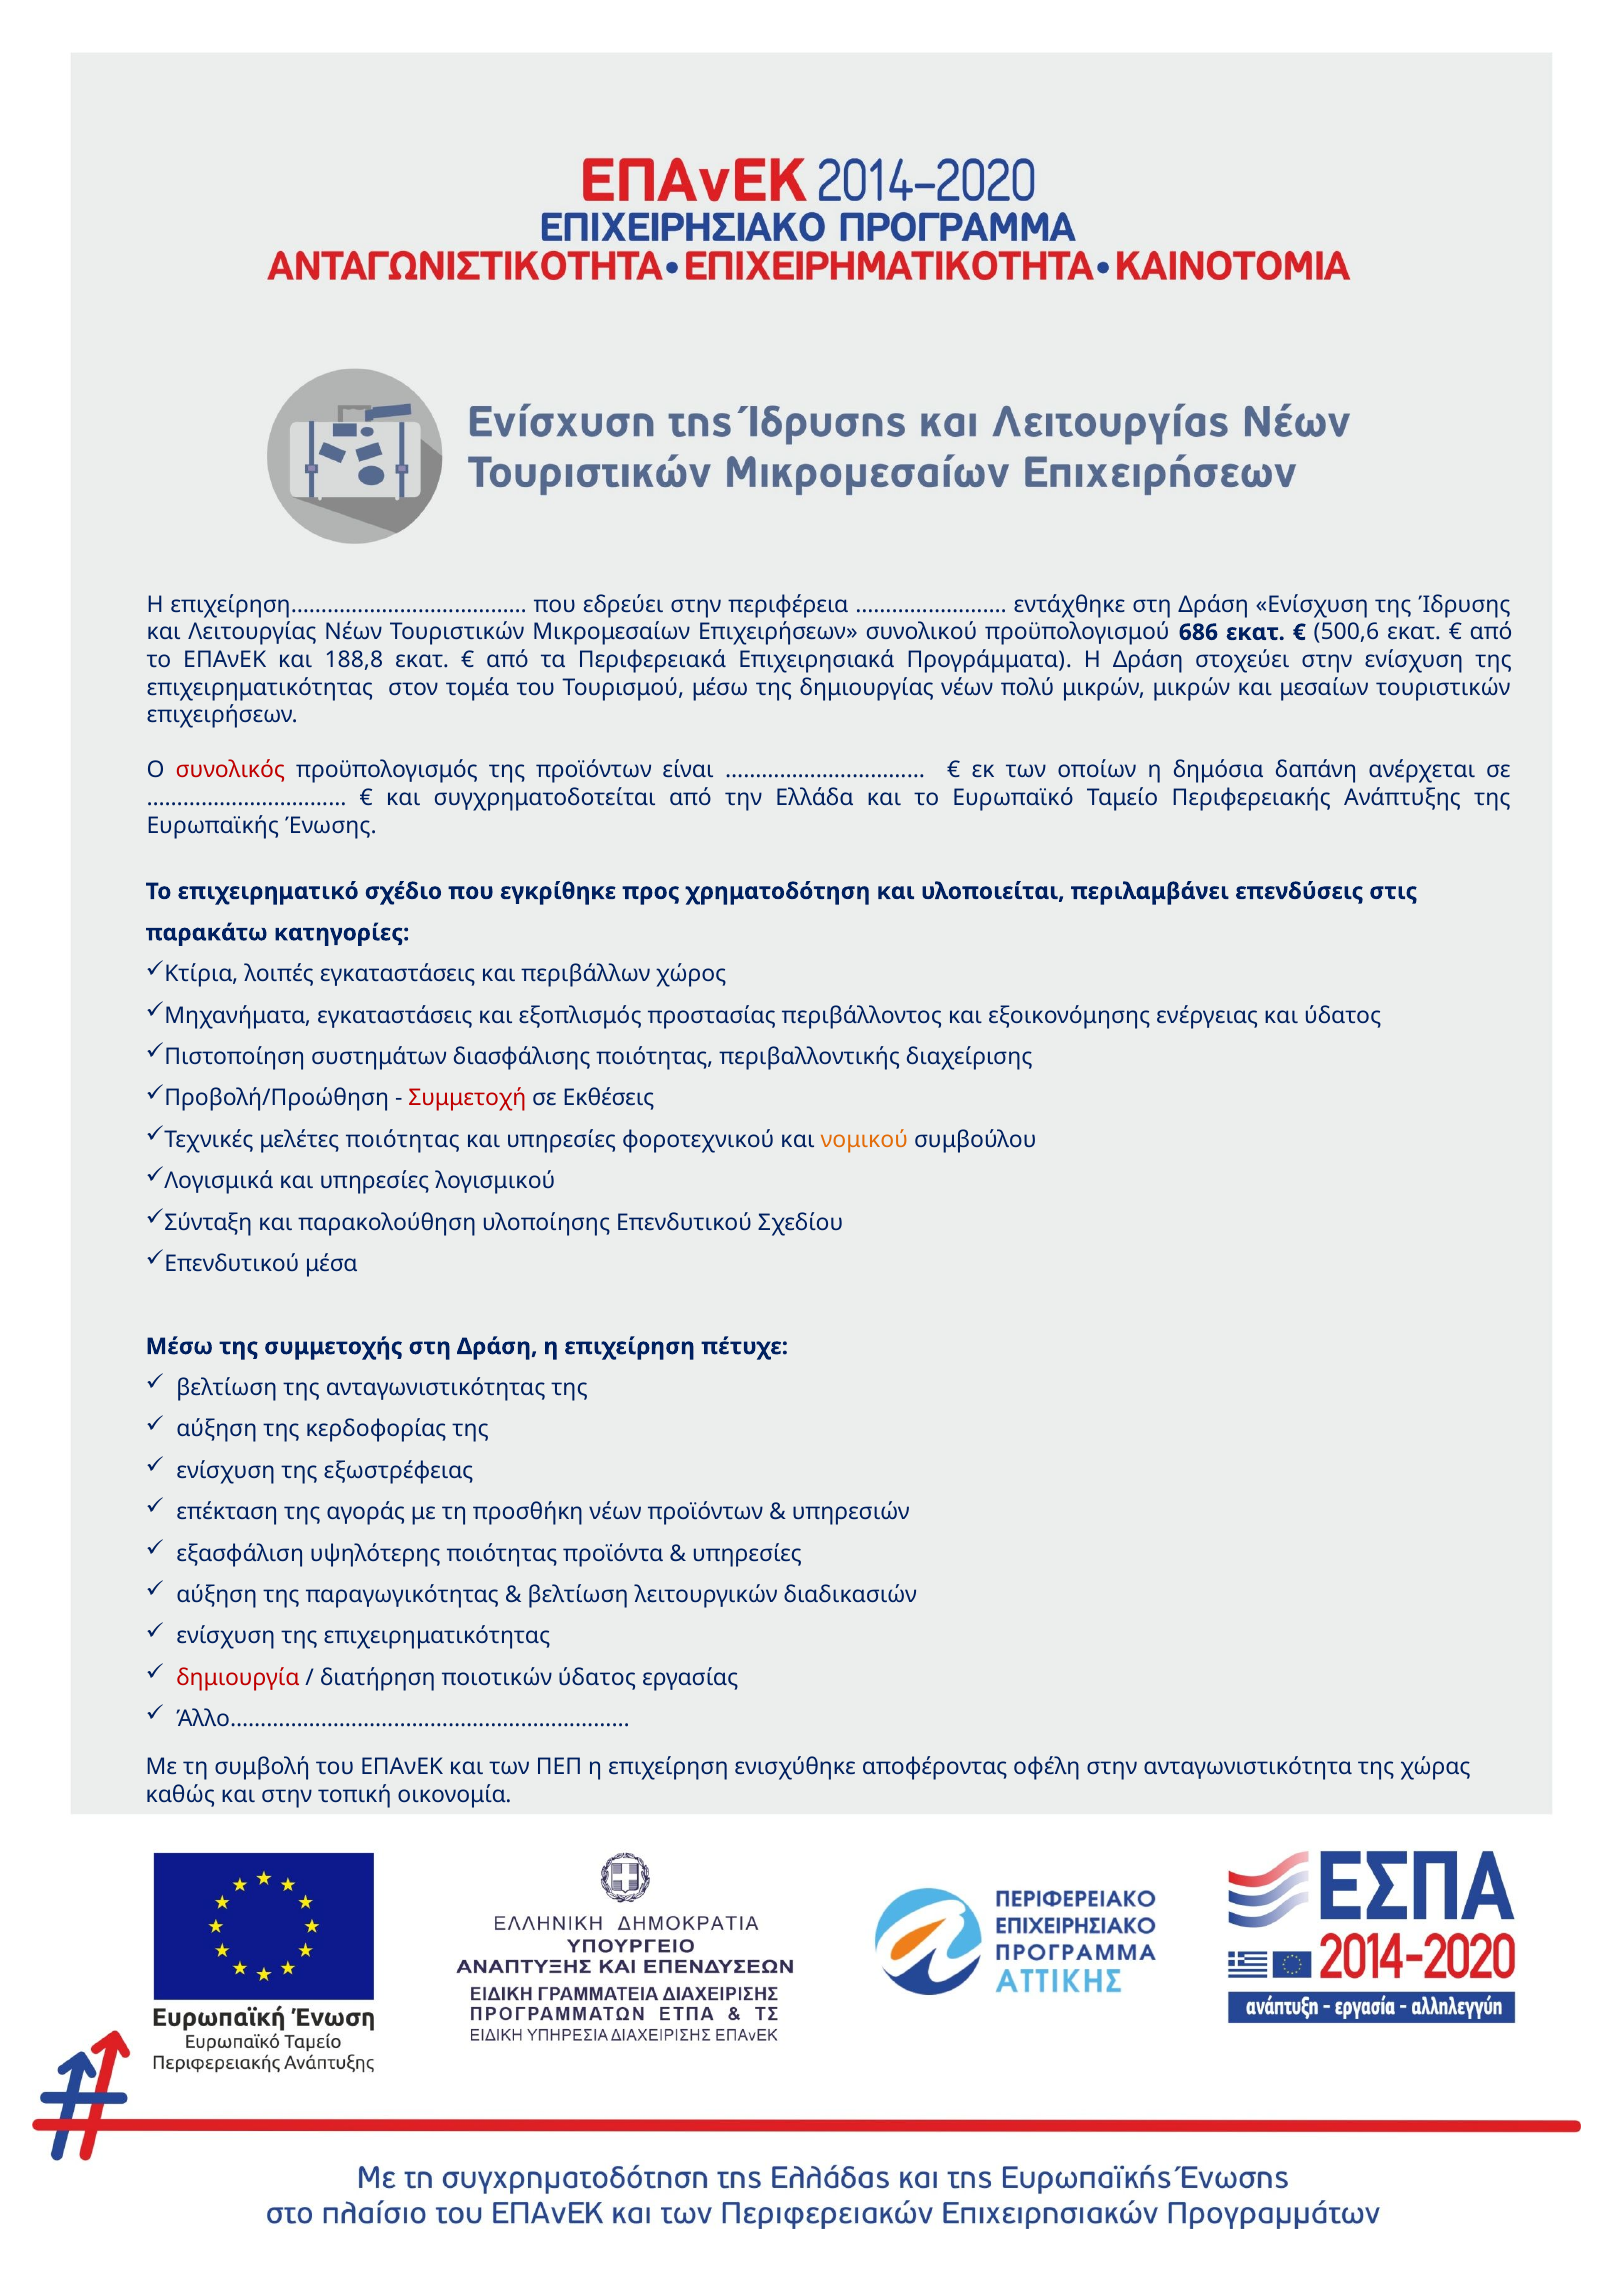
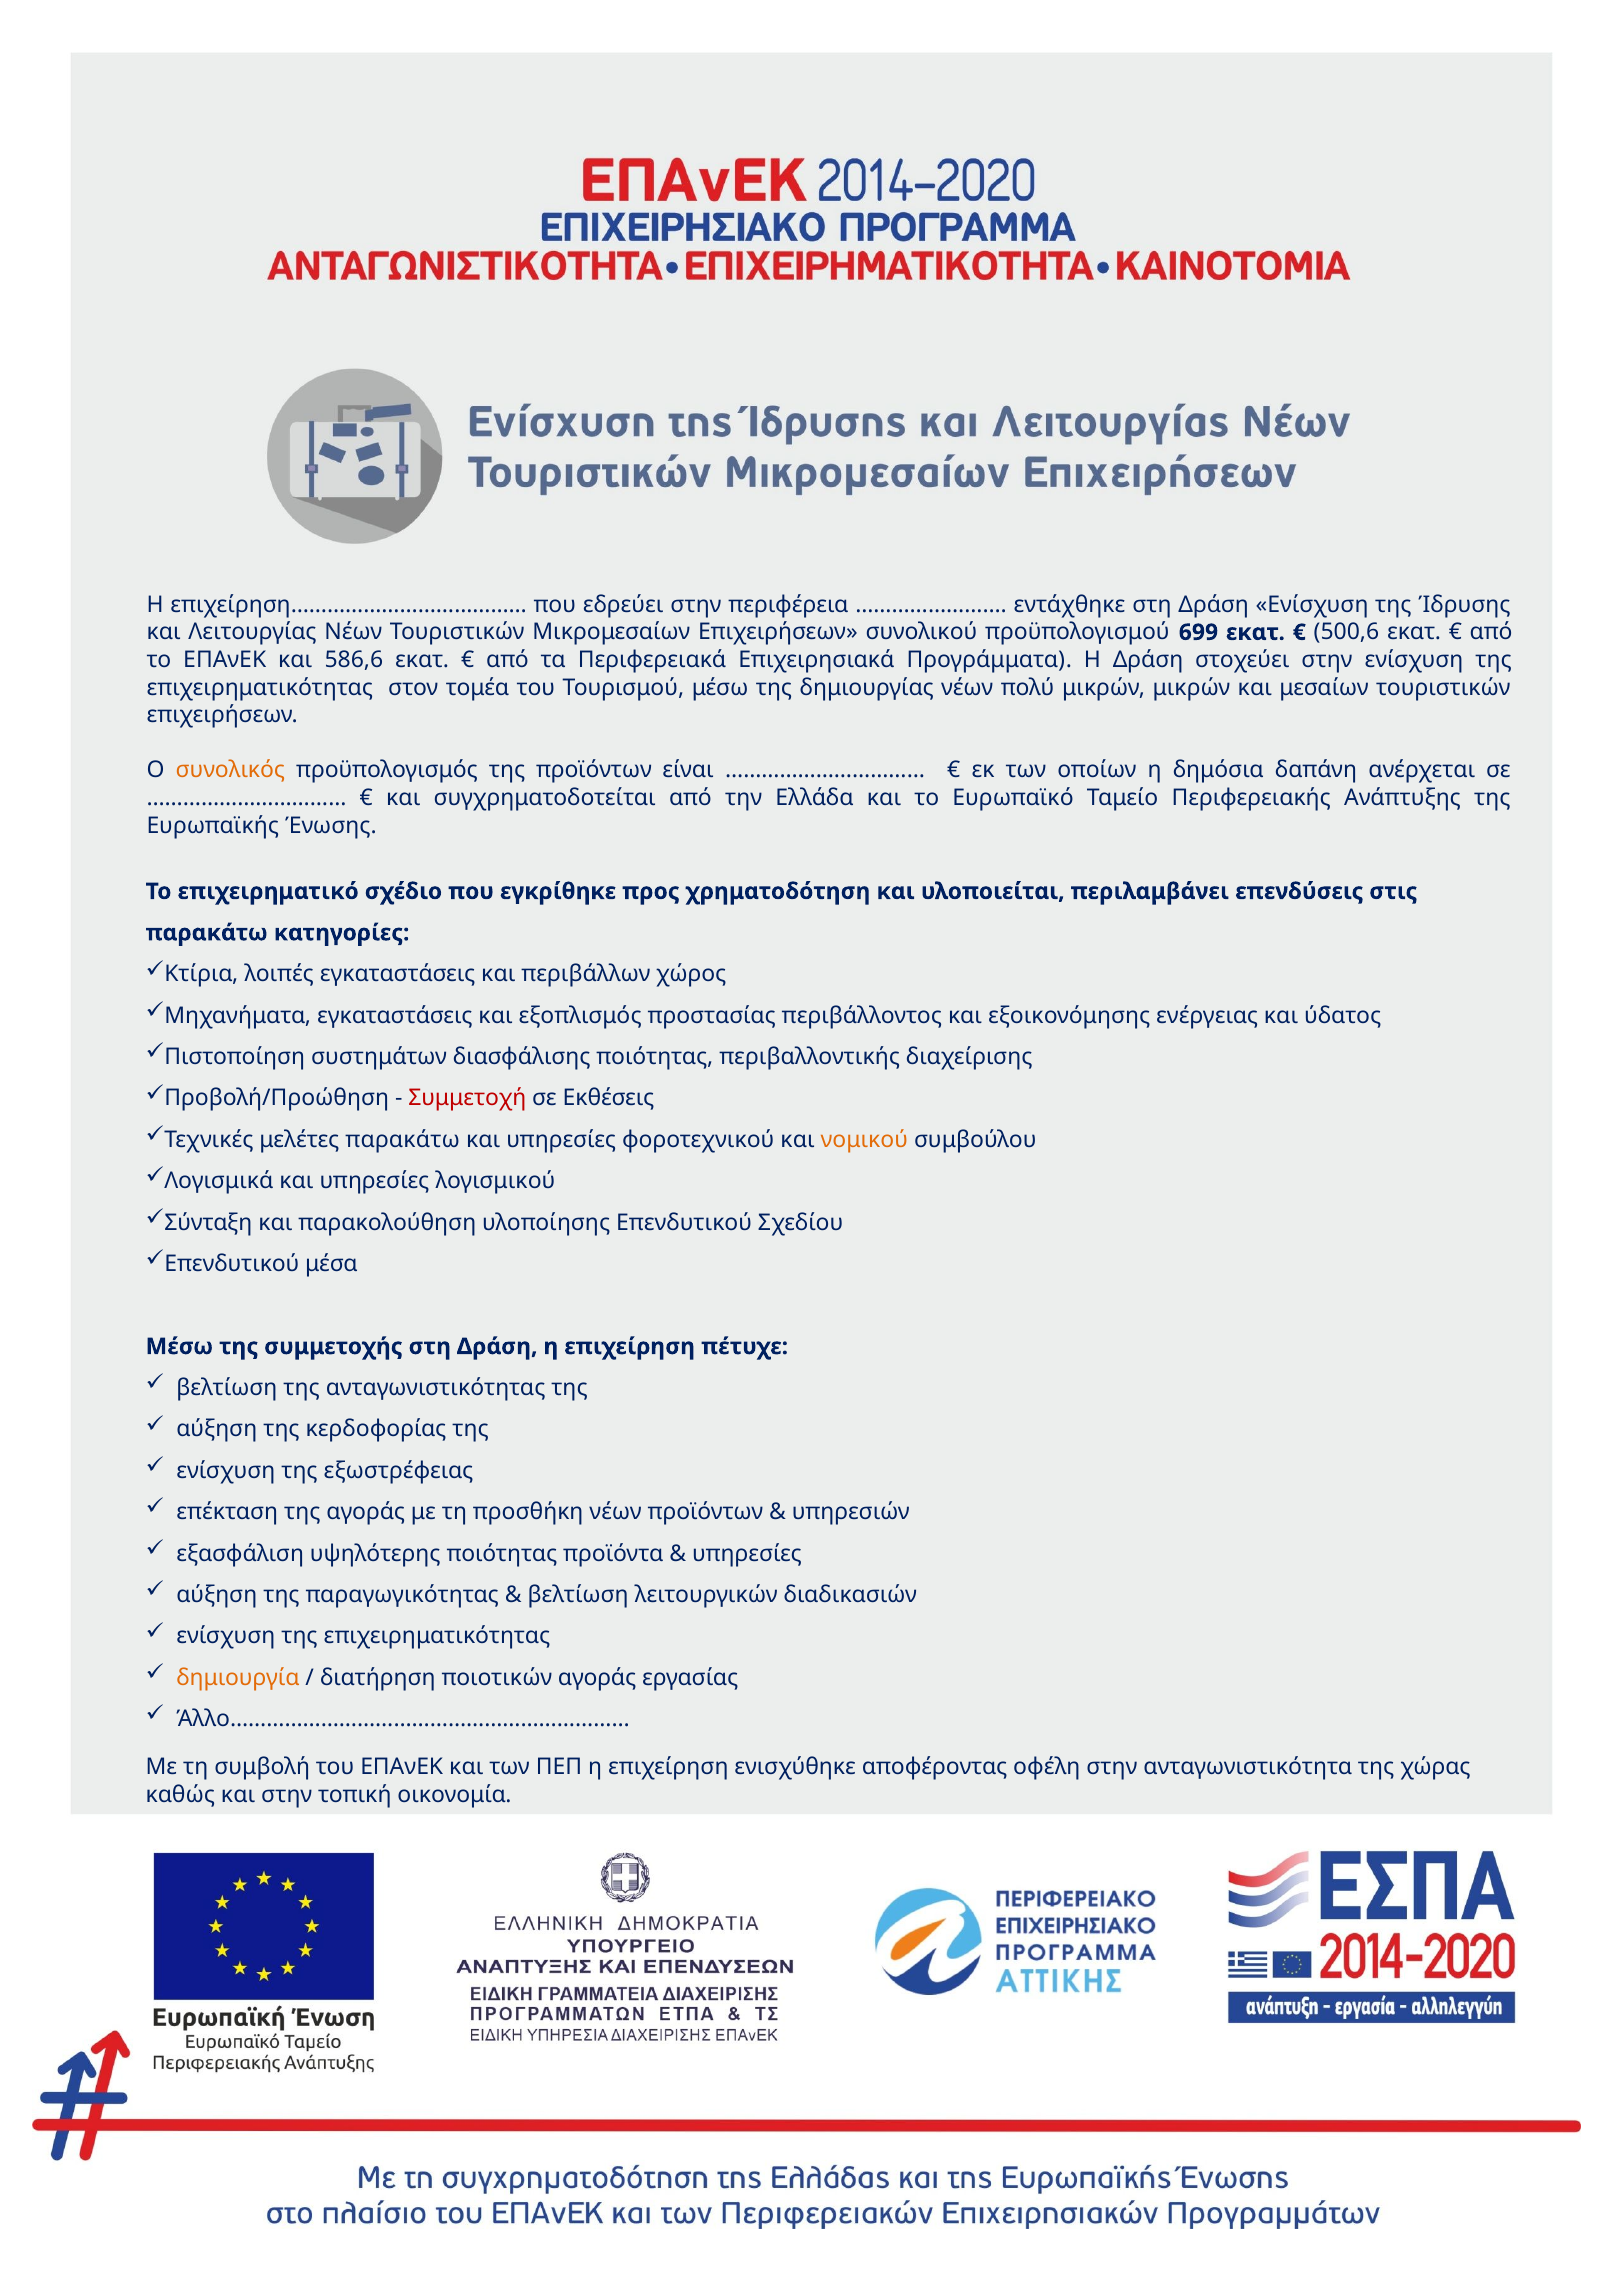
686: 686 -> 699
188,8: 188,8 -> 586,6
συνολικός colour: red -> orange
μελέτες ποιότητας: ποιότητας -> παρακάτω
δημιουργία colour: red -> orange
ποιοτικών ύδατος: ύδατος -> αγοράς
